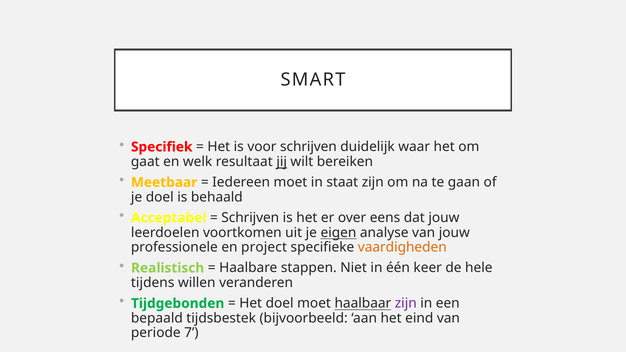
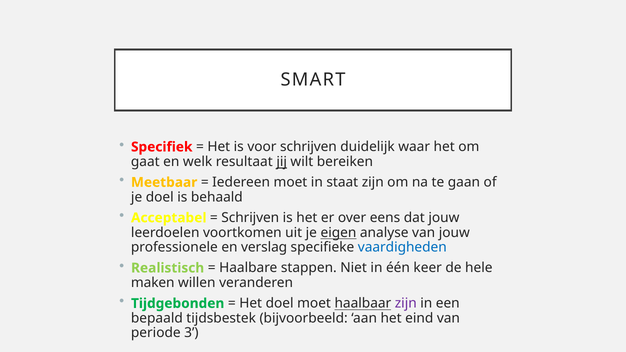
project: project -> verslag
vaardigheden colour: orange -> blue
tijdens: tijdens -> maken
7: 7 -> 3
